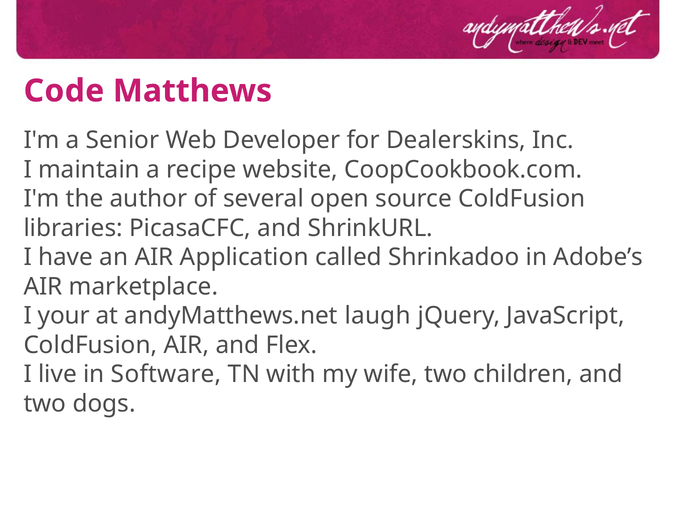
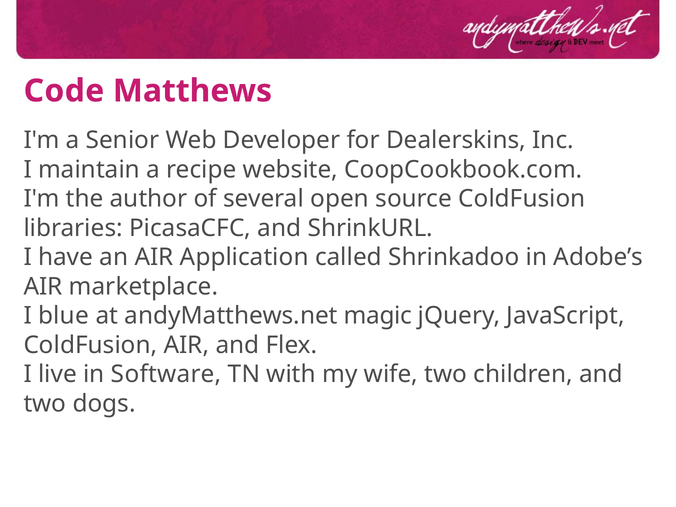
your: your -> blue
laugh: laugh -> magic
